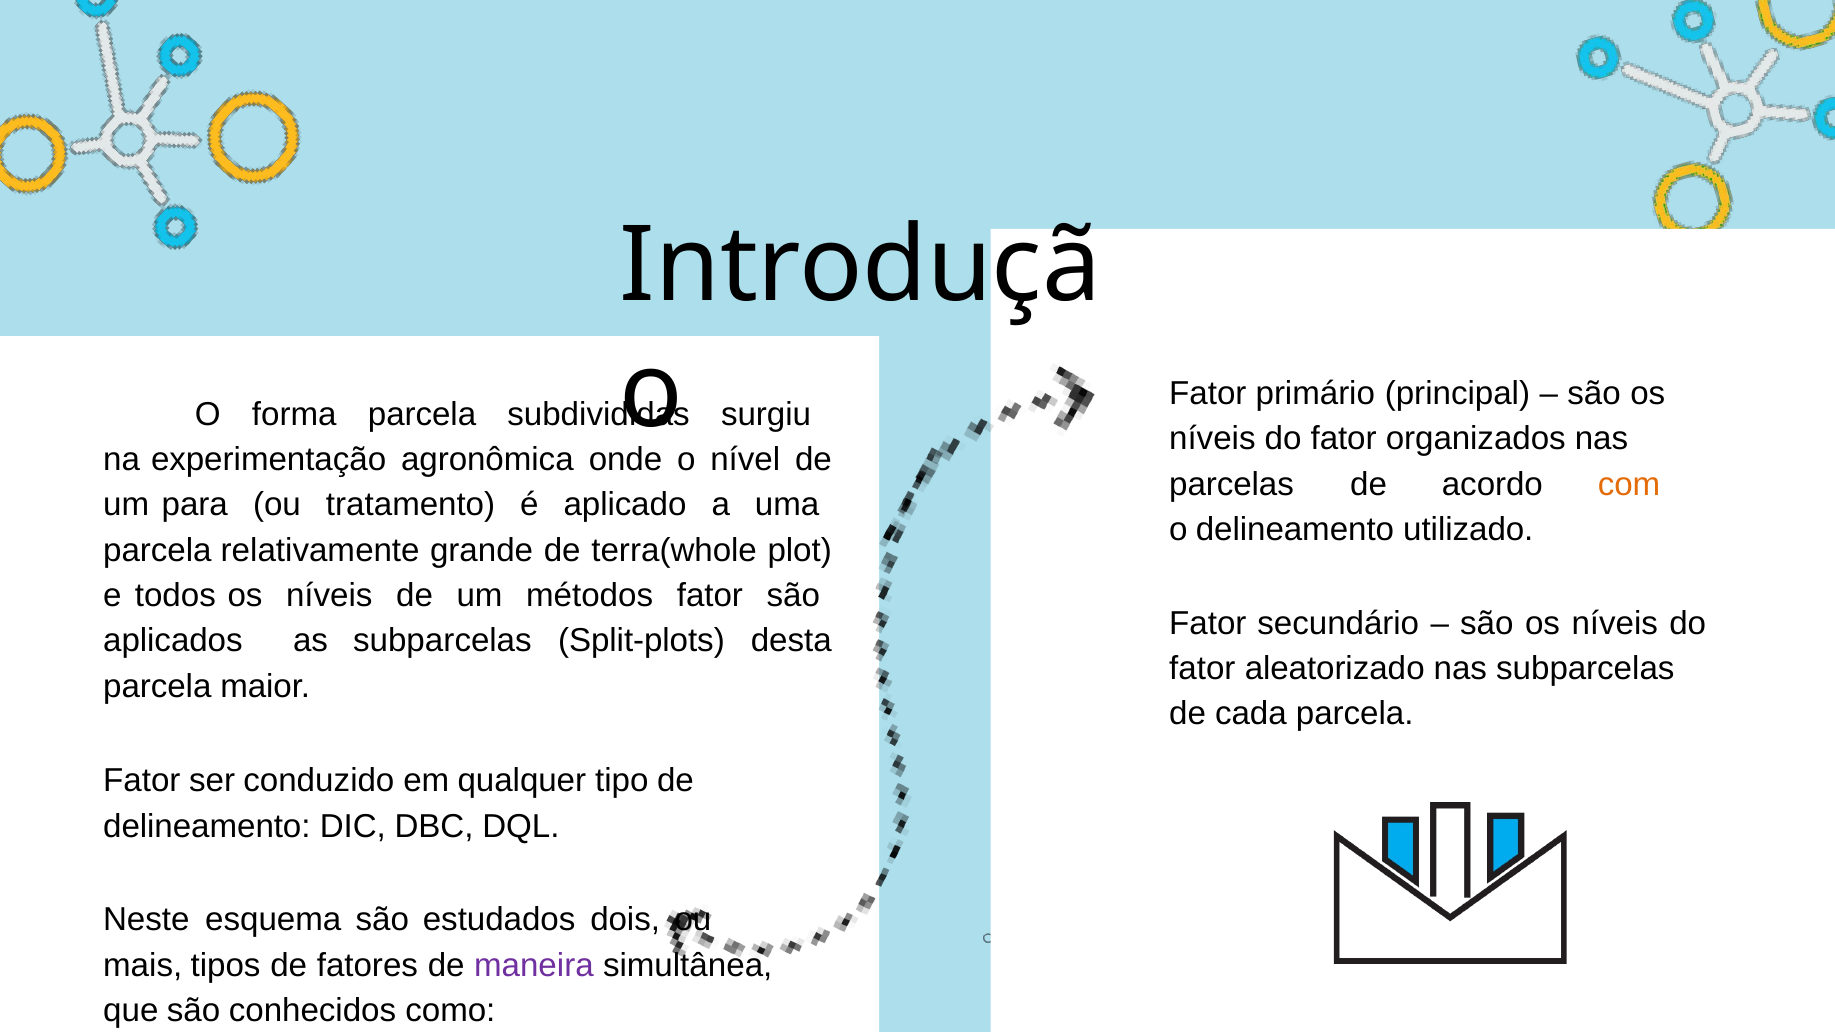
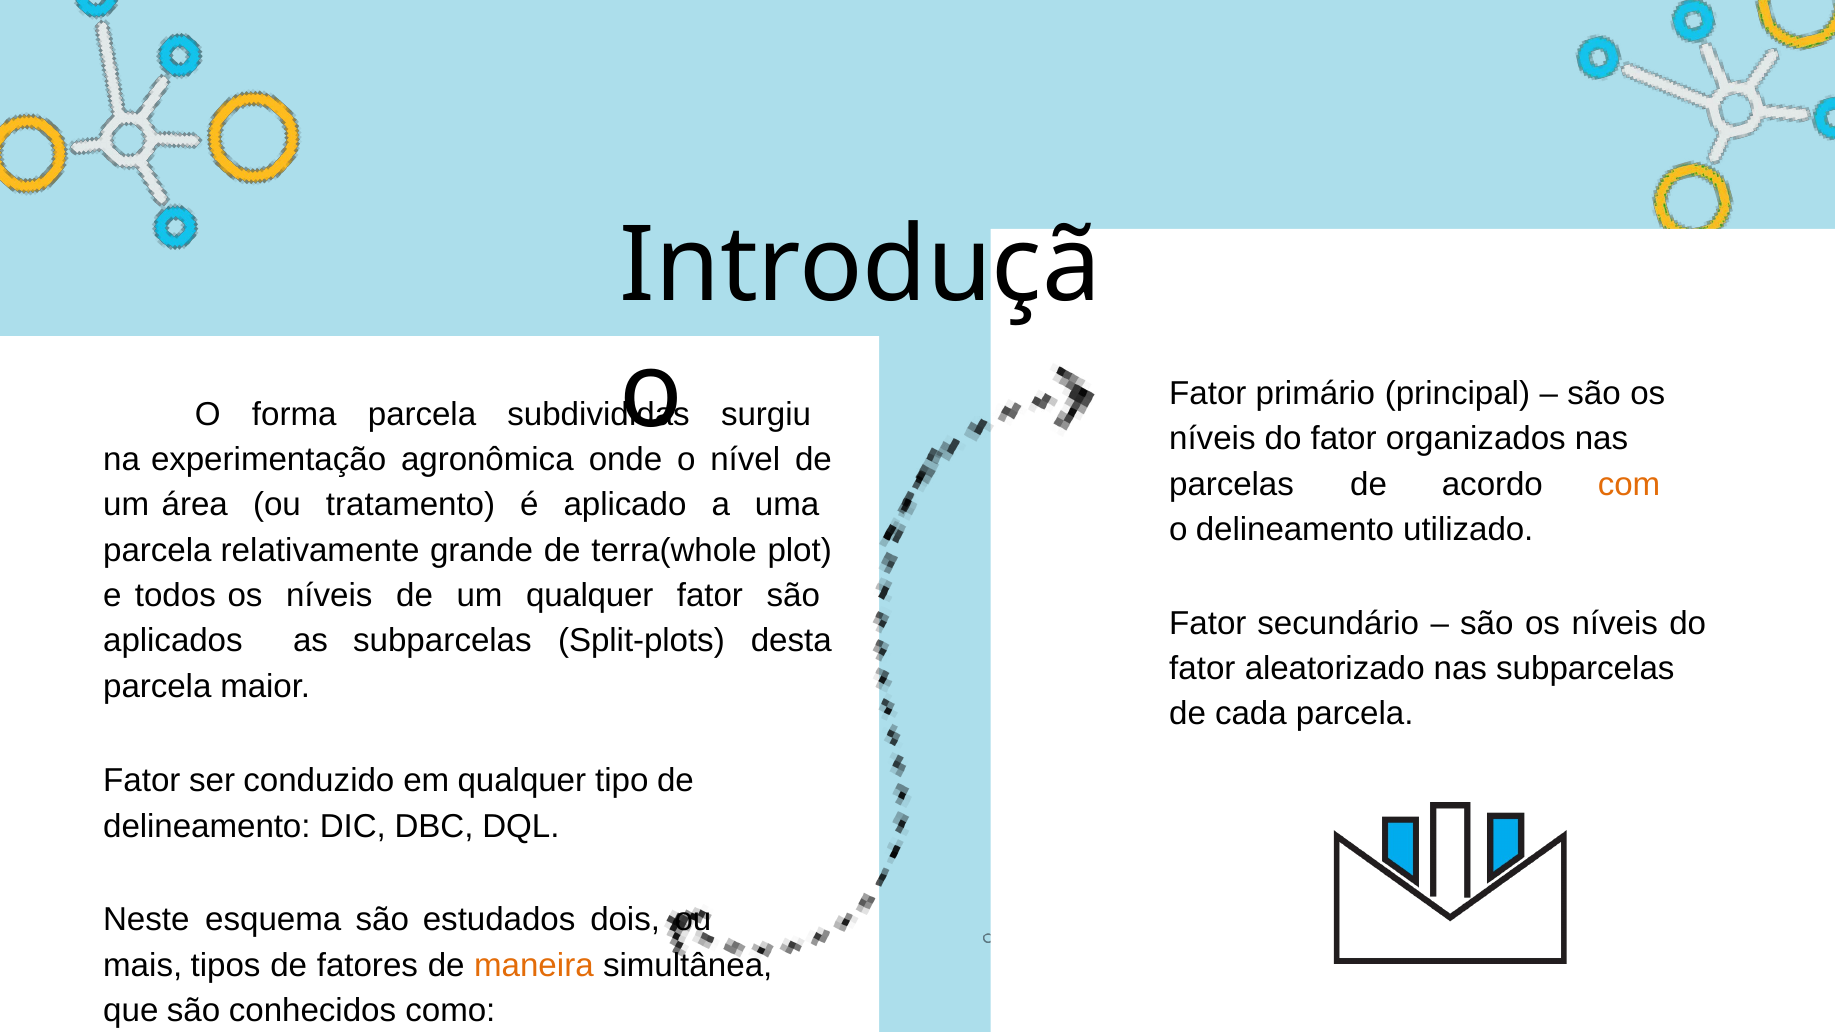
para: para -> área
um métodos: métodos -> qualquer
maneira colour: purple -> orange
